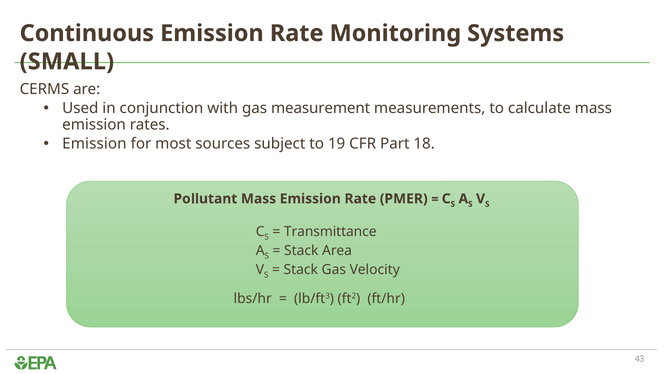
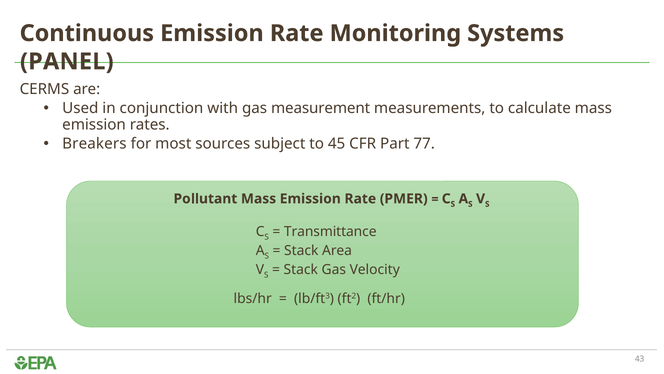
SMALL: SMALL -> PANEL
Emission at (94, 144): Emission -> Breakers
19: 19 -> 45
18: 18 -> 77
